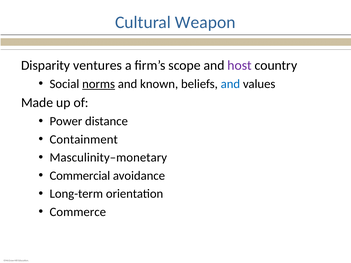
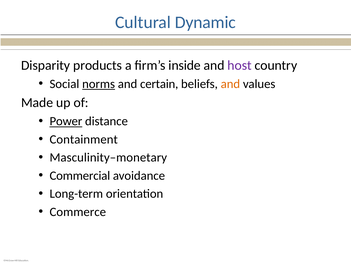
Weapon: Weapon -> Dynamic
ventures: ventures -> products
scope: scope -> inside
known: known -> certain
and at (230, 84) colour: blue -> orange
Power underline: none -> present
